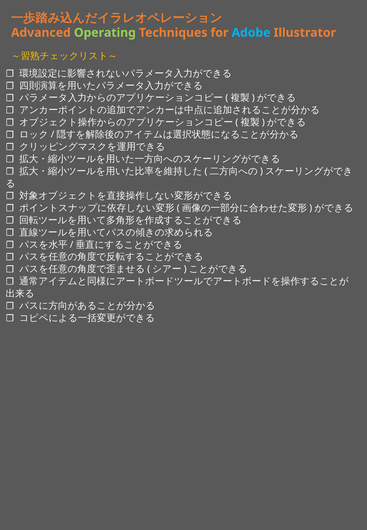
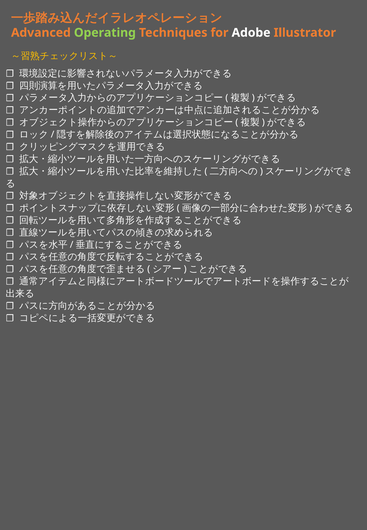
Adobe colour: light blue -> white
